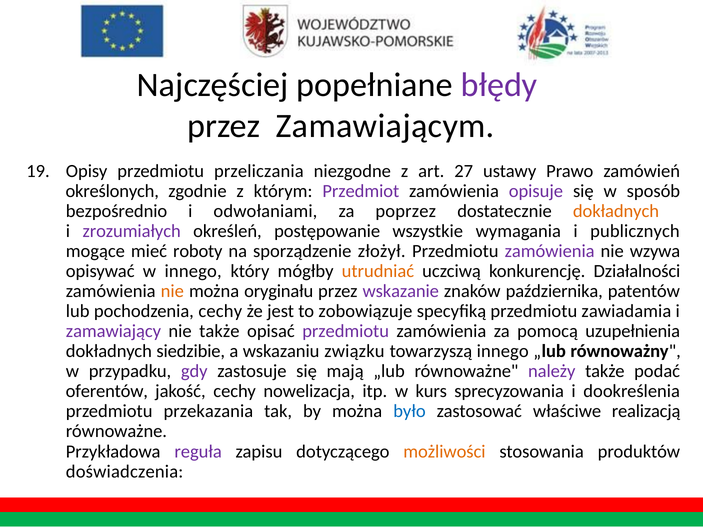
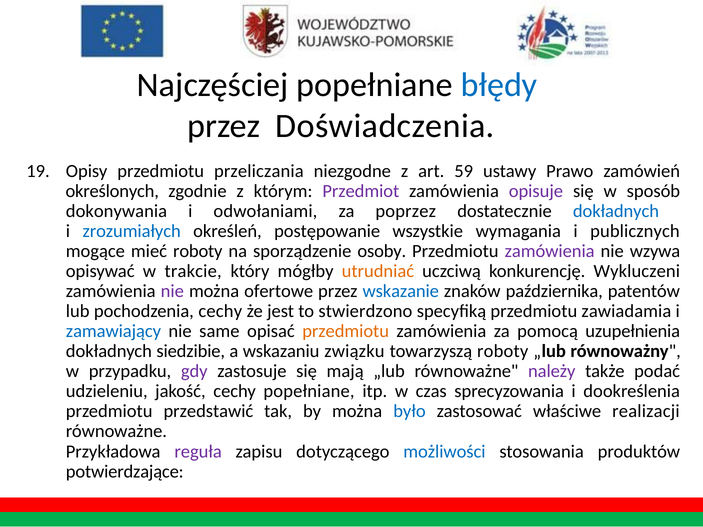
błędy colour: purple -> blue
Zamawiającym: Zamawiającym -> Doświadczenia
27: 27 -> 59
bezpośrednio: bezpośrednio -> dokonywania
dokładnych at (616, 211) colour: orange -> blue
zrozumiałych colour: purple -> blue
złożył: złożył -> osoby
w innego: innego -> trakcie
Działalności: Działalności -> Wykluczeni
nie at (172, 291) colour: orange -> purple
oryginału: oryginału -> ofertowe
wskazanie colour: purple -> blue
zobowiązuje: zobowiązuje -> stwierdzono
zamawiający colour: purple -> blue
nie także: także -> same
przedmiotu at (346, 331) colour: purple -> orange
towarzyszą innego: innego -> roboty
oferentów: oferentów -> udzieleniu
cechy nowelizacja: nowelizacja -> popełniane
kurs: kurs -> czas
przekazania: przekazania -> przedstawić
realizacją: realizacją -> realizacji
możliwości colour: orange -> blue
doświadczenia: doświadczenia -> potwierdzające
